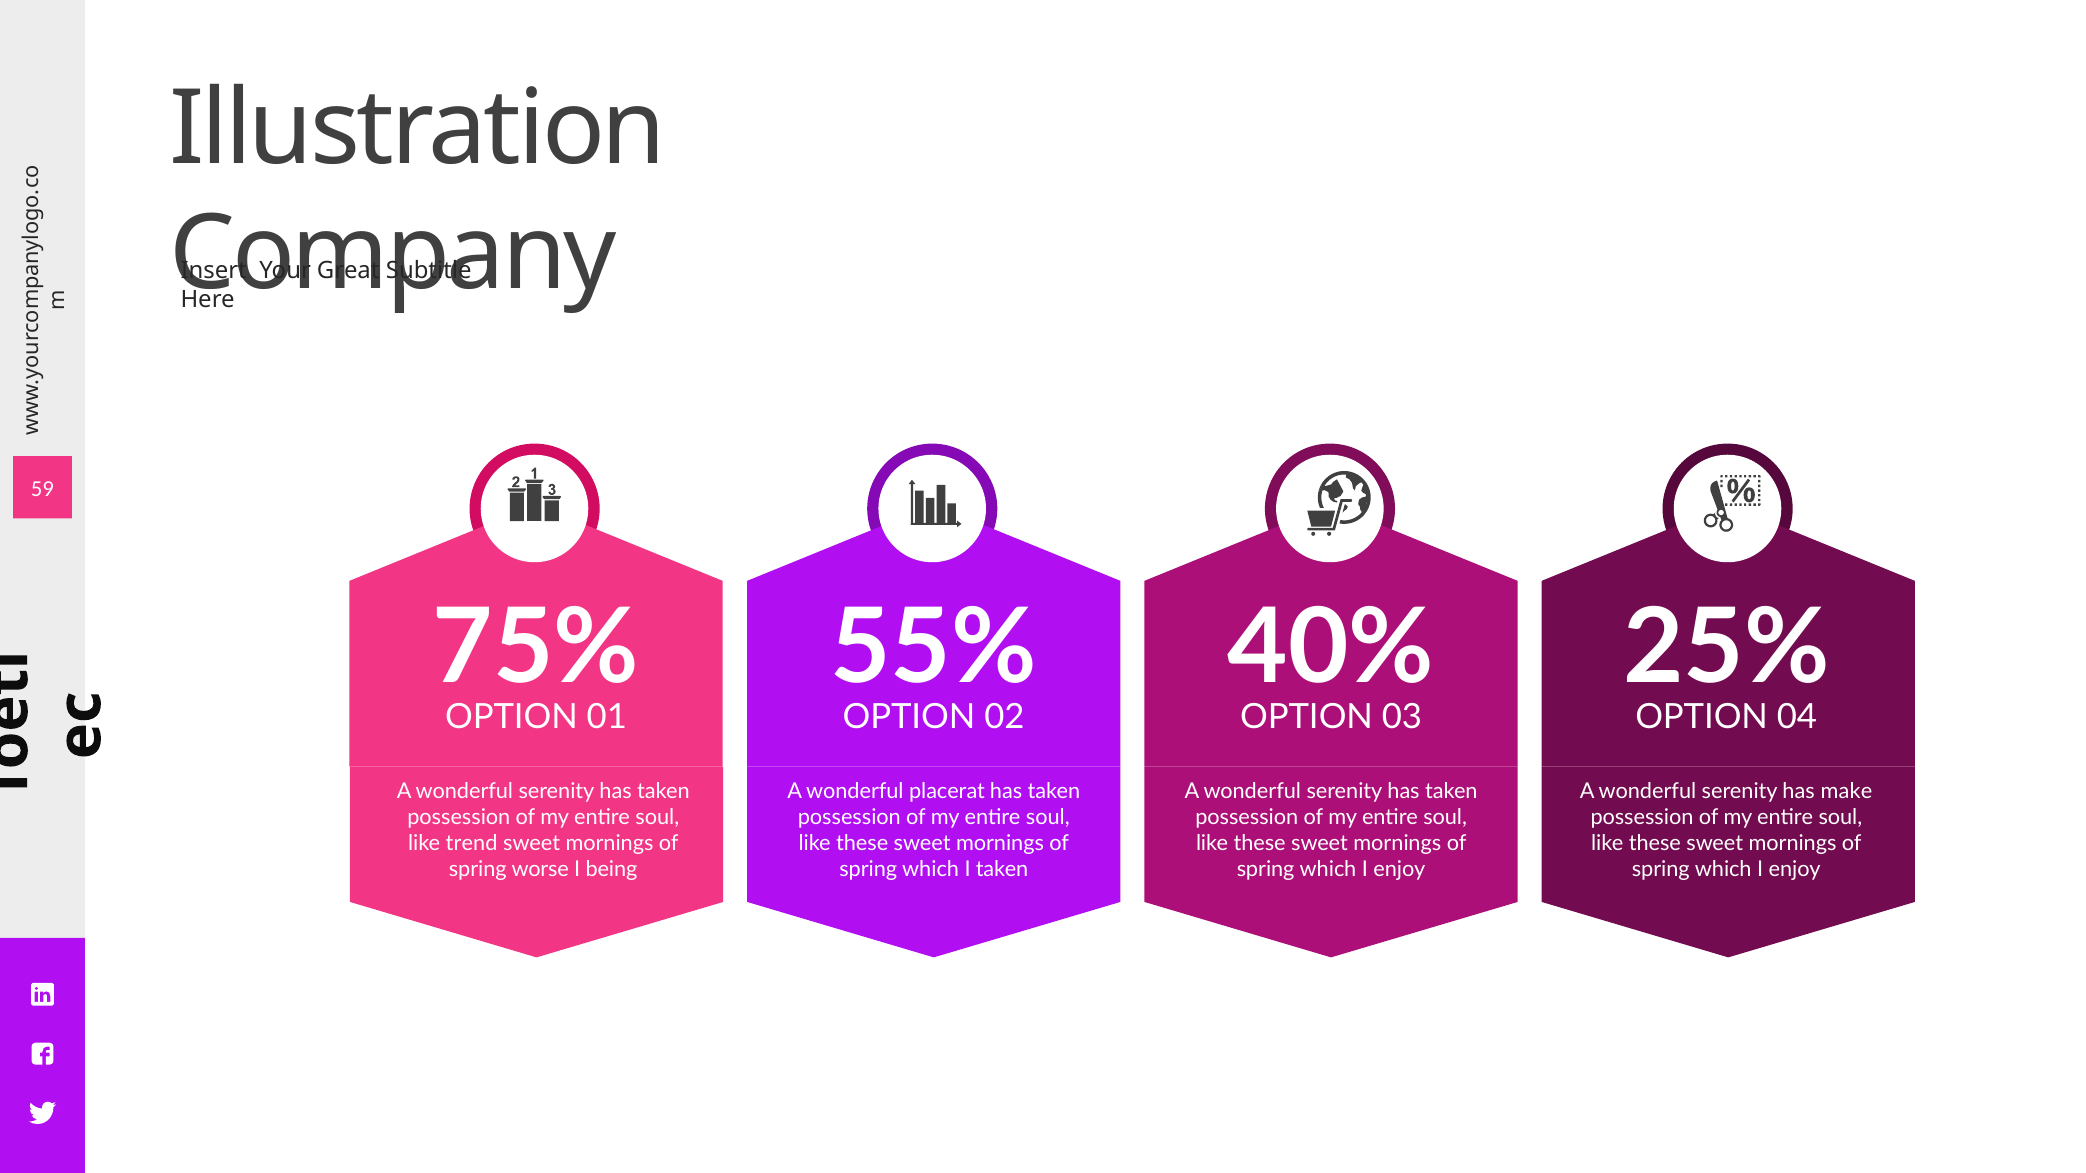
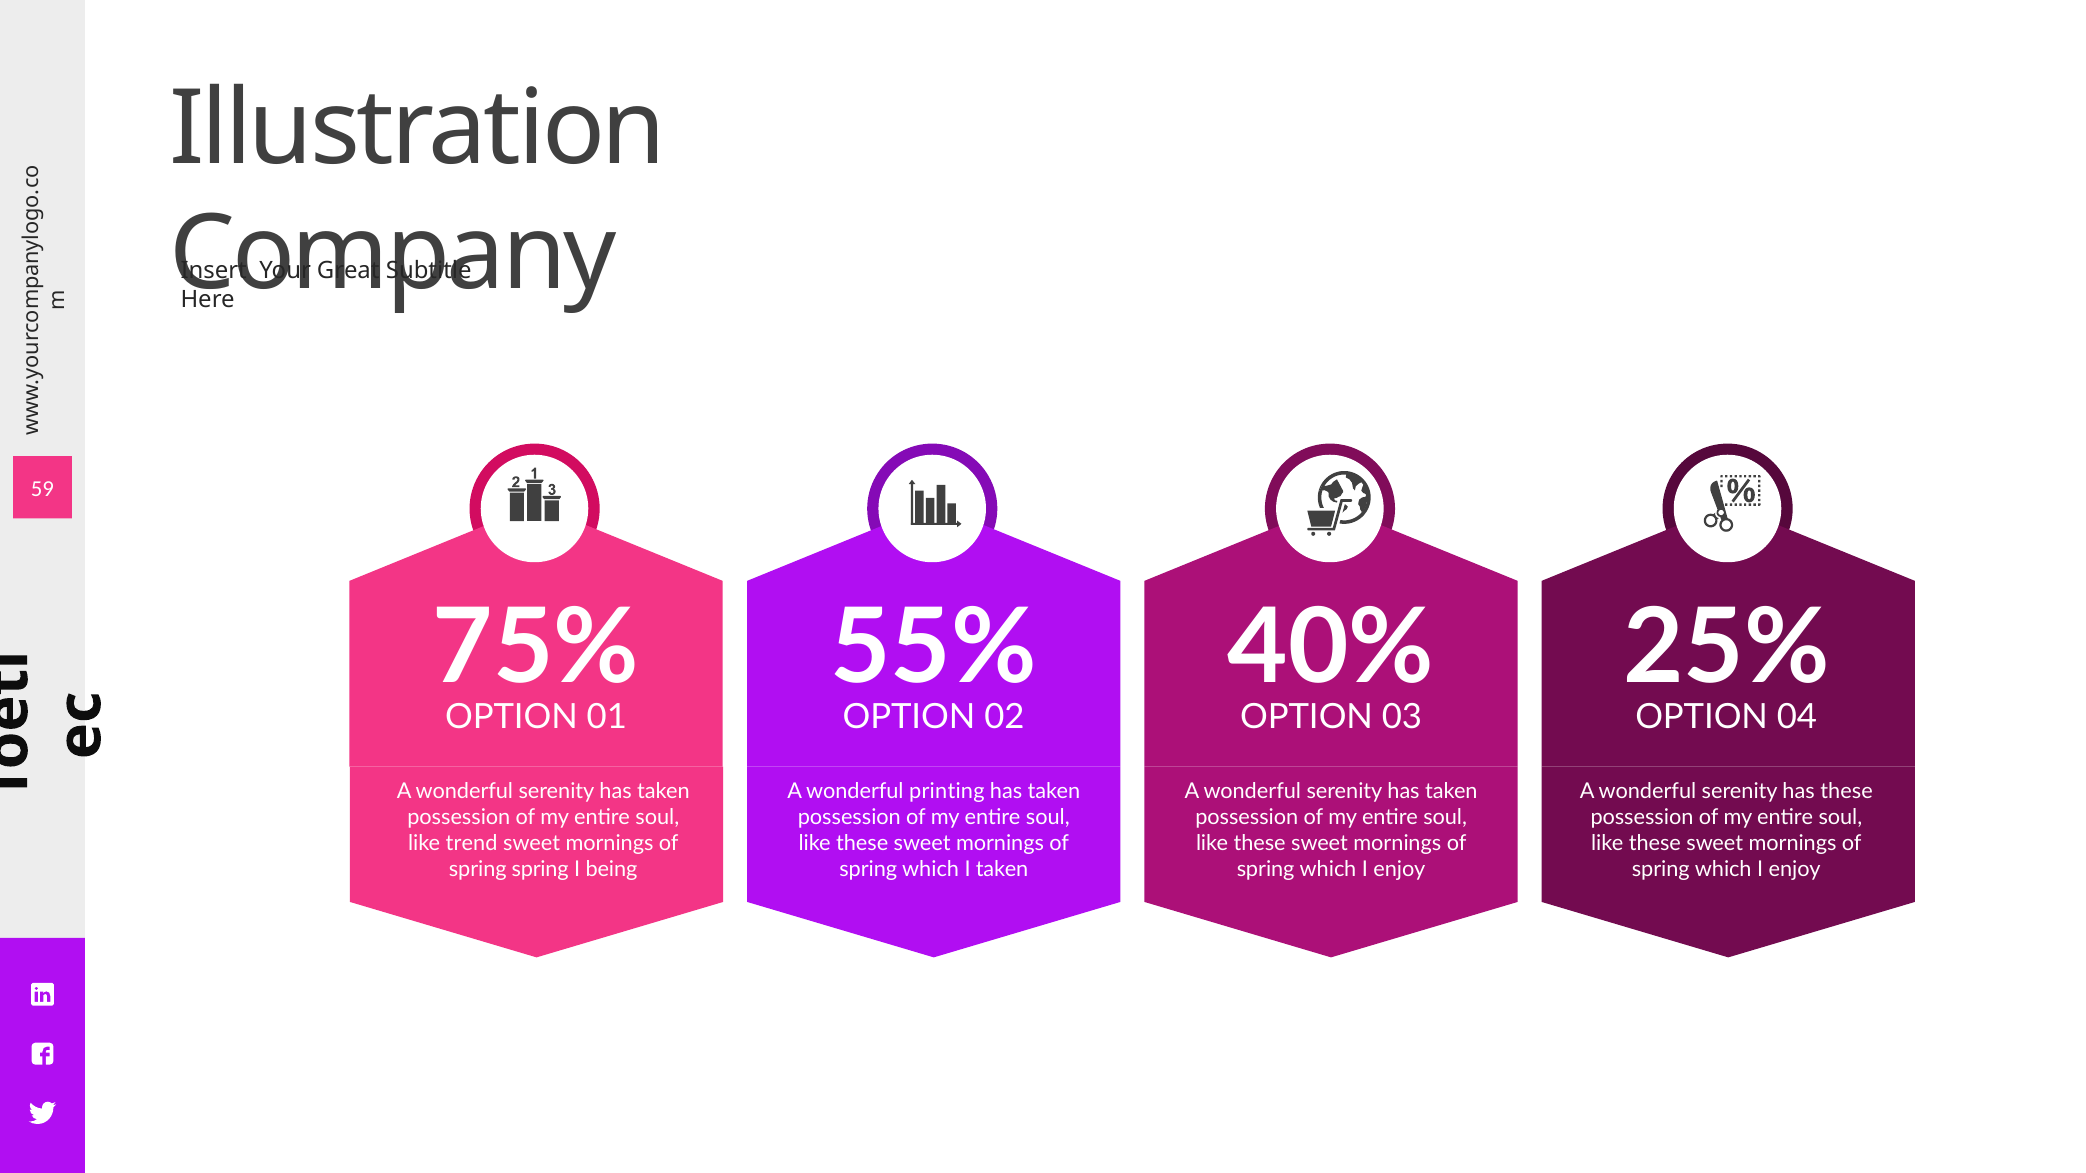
placerat: placerat -> printing
has make: make -> these
spring worse: worse -> spring
